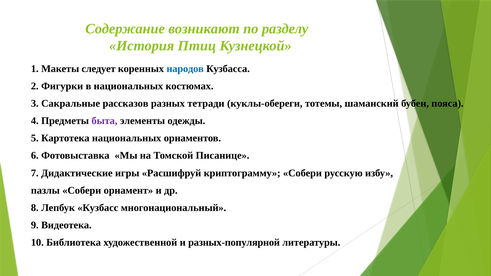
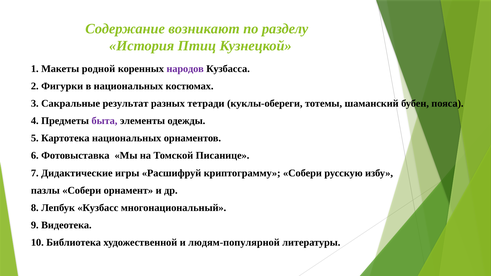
следует: следует -> родной
народов colour: blue -> purple
рассказов: рассказов -> результат
разных-популярной: разных-популярной -> людям-популярной
